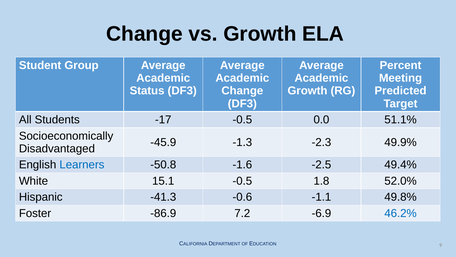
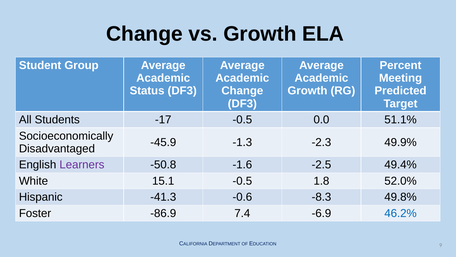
Learners colour: blue -> purple
-1.1: -1.1 -> -8.3
7.2: 7.2 -> 7.4
